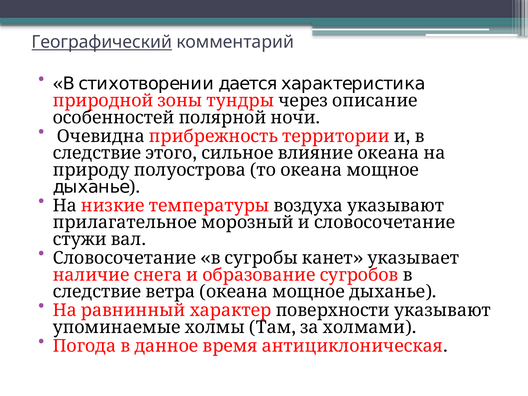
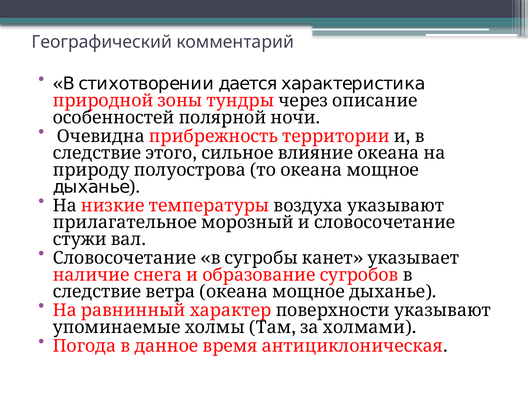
Географический underline: present -> none
